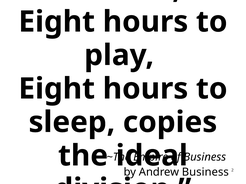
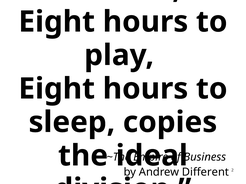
Business at (205, 172): Business -> Different
